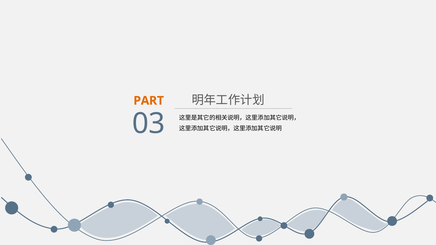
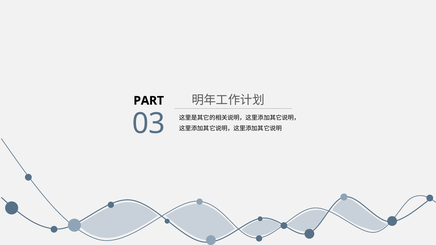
PART colour: orange -> black
